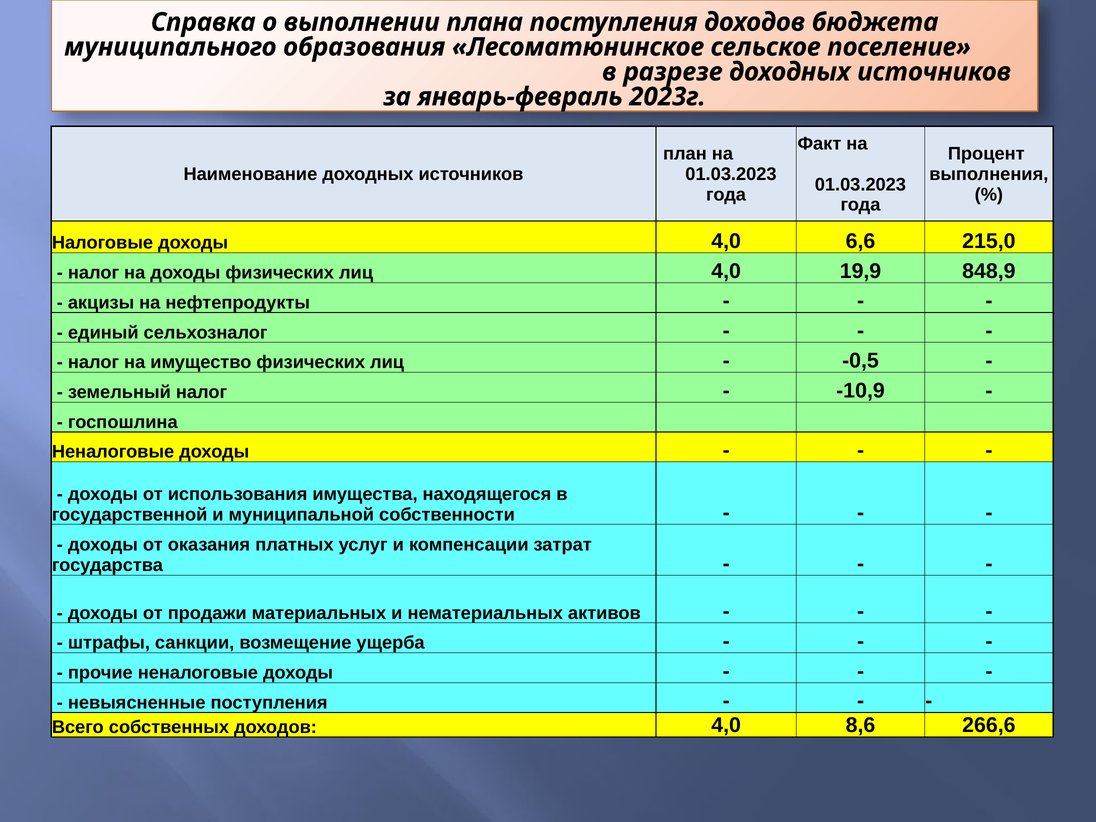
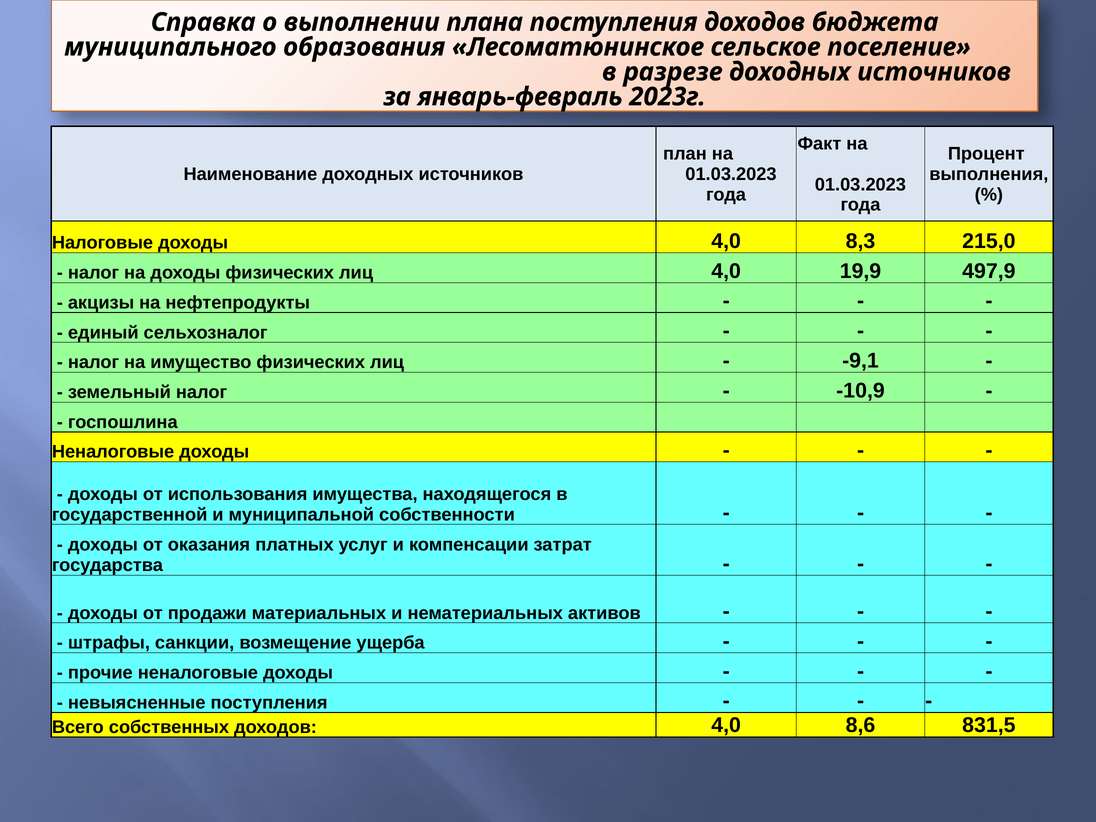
6,6: 6,6 -> 8,3
848,9: 848,9 -> 497,9
-0,5: -0,5 -> -9,1
266,6: 266,6 -> 831,5
